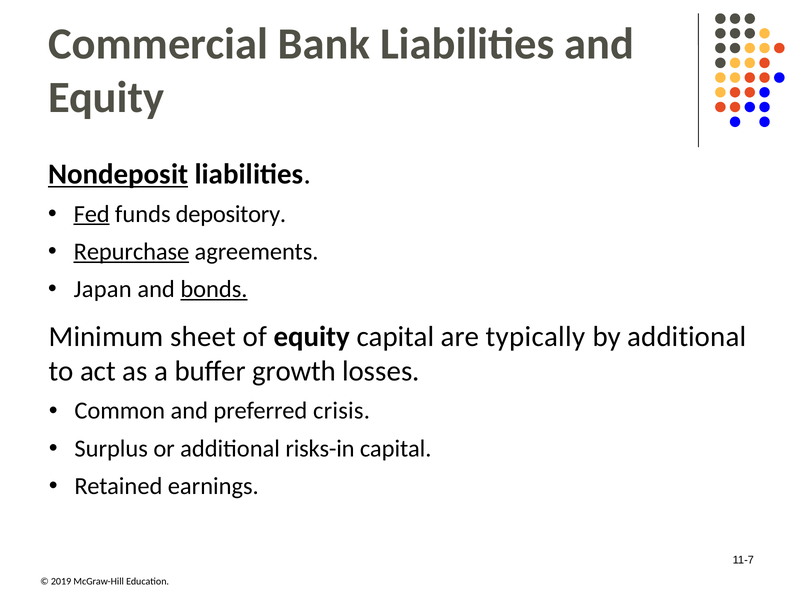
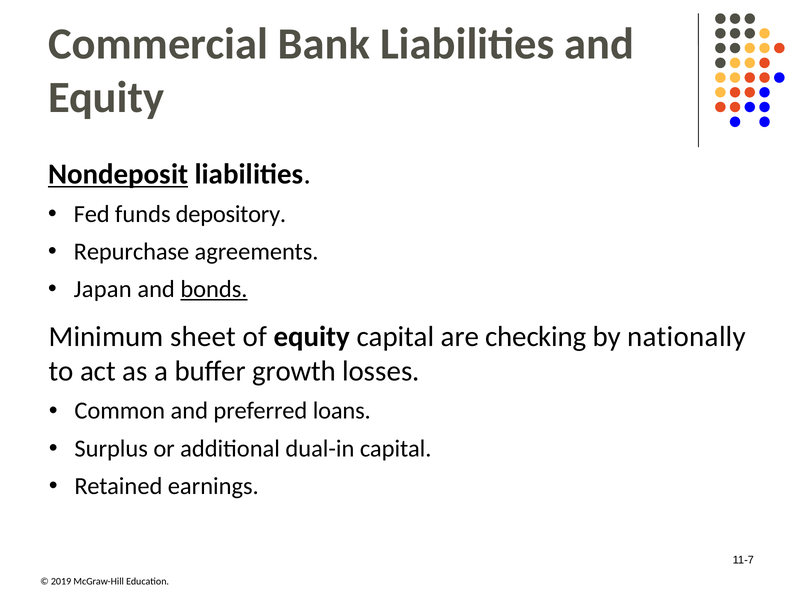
Fed underline: present -> none
Repurchase underline: present -> none
typically: typically -> checking
by additional: additional -> nationally
crisis: crisis -> loans
risks-in: risks-in -> dual-in
